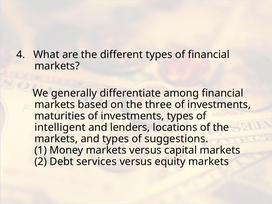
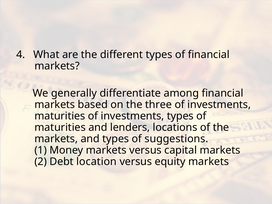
intelligent at (60, 127): intelligent -> maturities
services: services -> location
